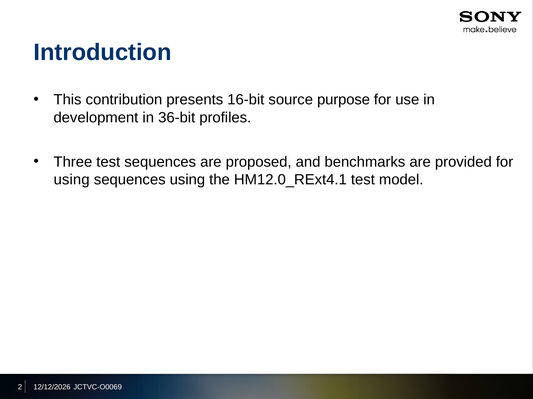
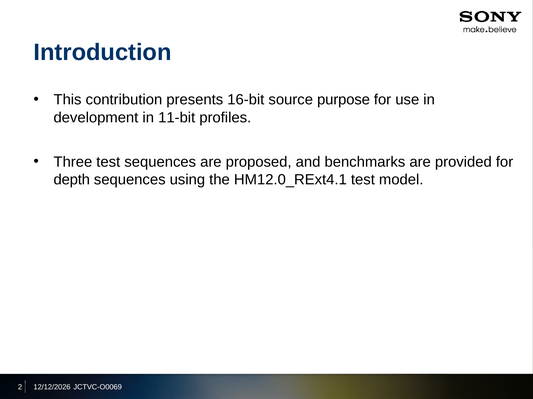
36-bit: 36-bit -> 11-bit
using at (72, 180): using -> depth
